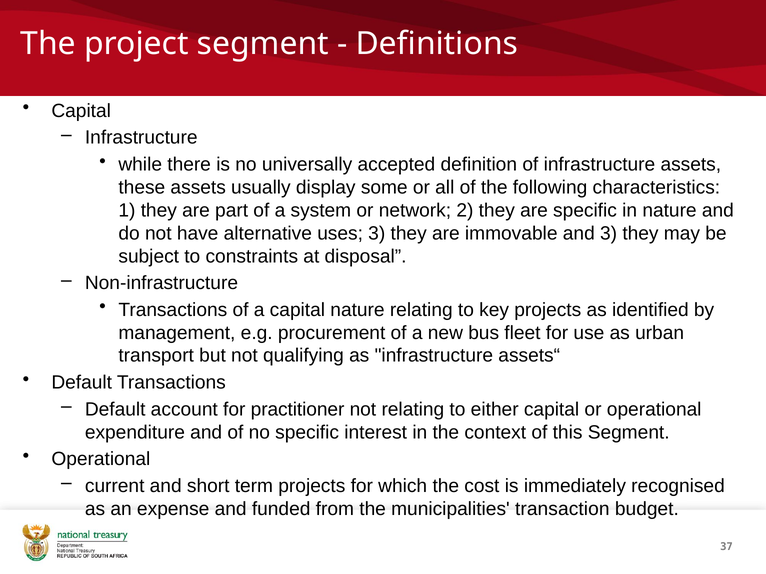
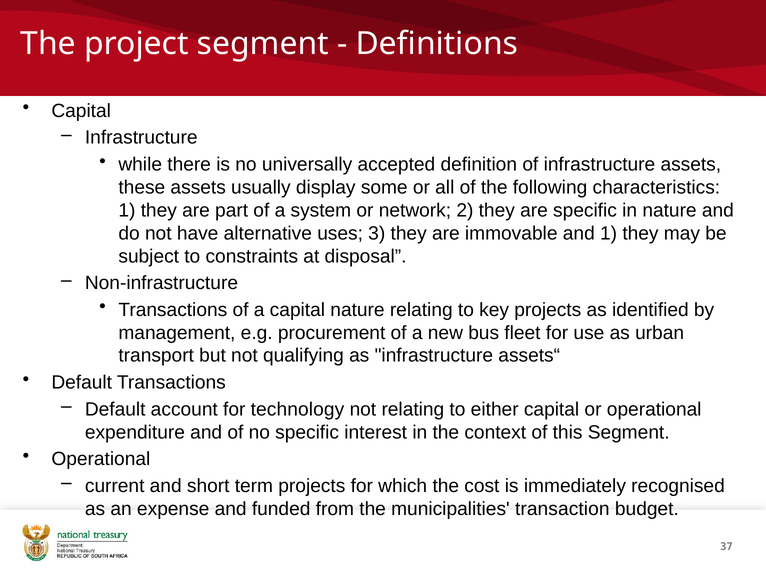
and 3: 3 -> 1
practitioner: practitioner -> technology
